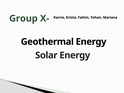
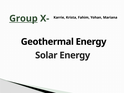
Group underline: none -> present
